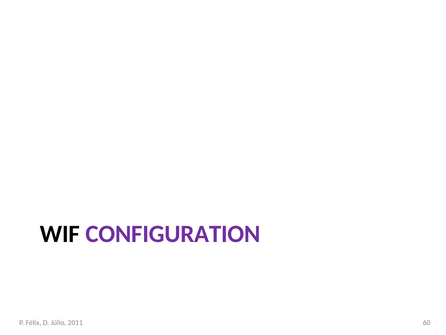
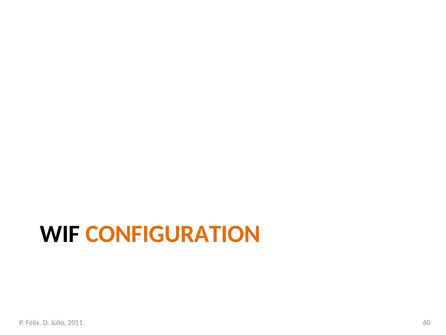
CONFIGURATION colour: purple -> orange
